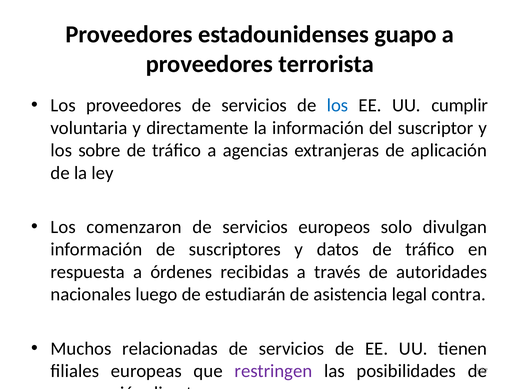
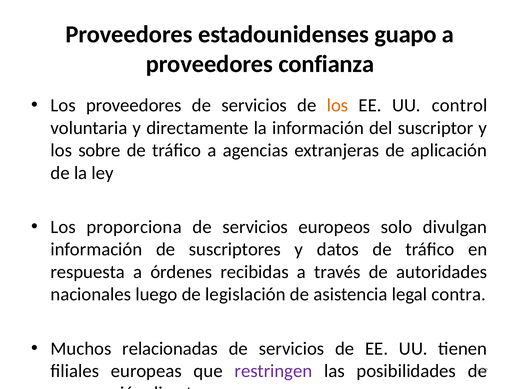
terrorista: terrorista -> confianza
los at (338, 106) colour: blue -> orange
cumplir: cumplir -> control
comenzaron: comenzaron -> proporciona
estudiarán: estudiarán -> legislación
